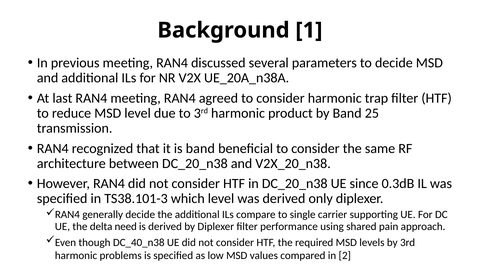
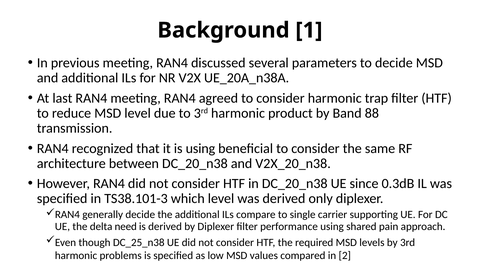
25: 25 -> 88
is band: band -> using
DC_40_n38: DC_40_n38 -> DC_25_n38
